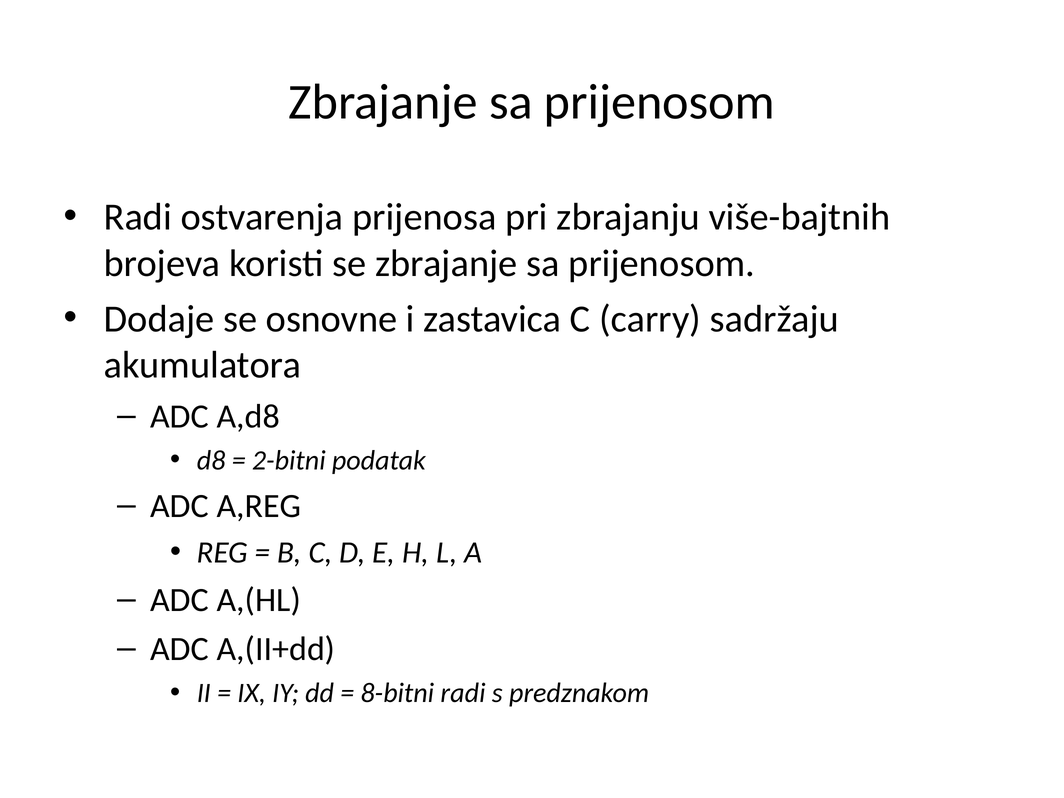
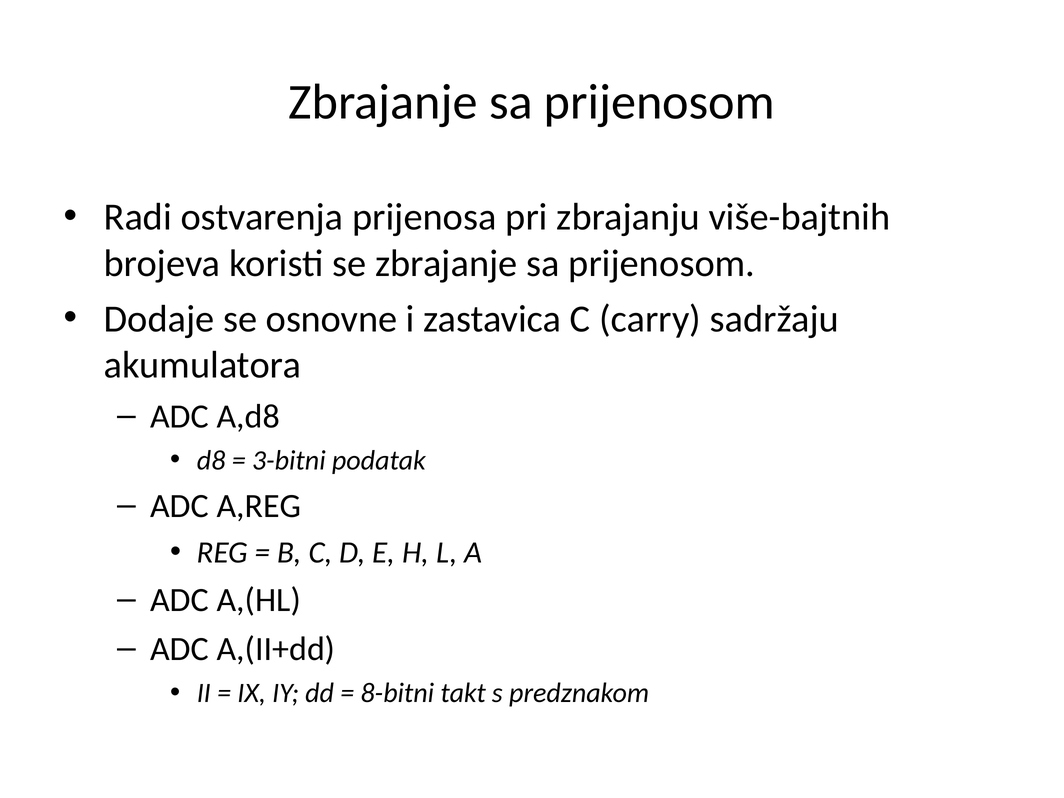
2-bitni: 2-bitni -> 3-bitni
8-bitni radi: radi -> takt
